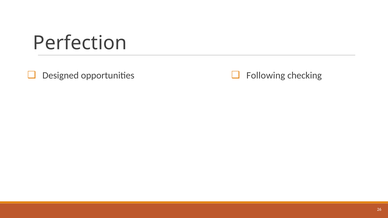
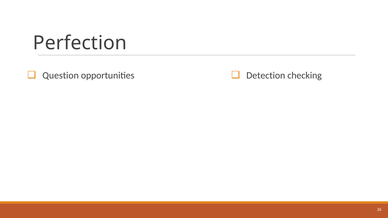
Designed: Designed -> Question
Following: Following -> Detection
